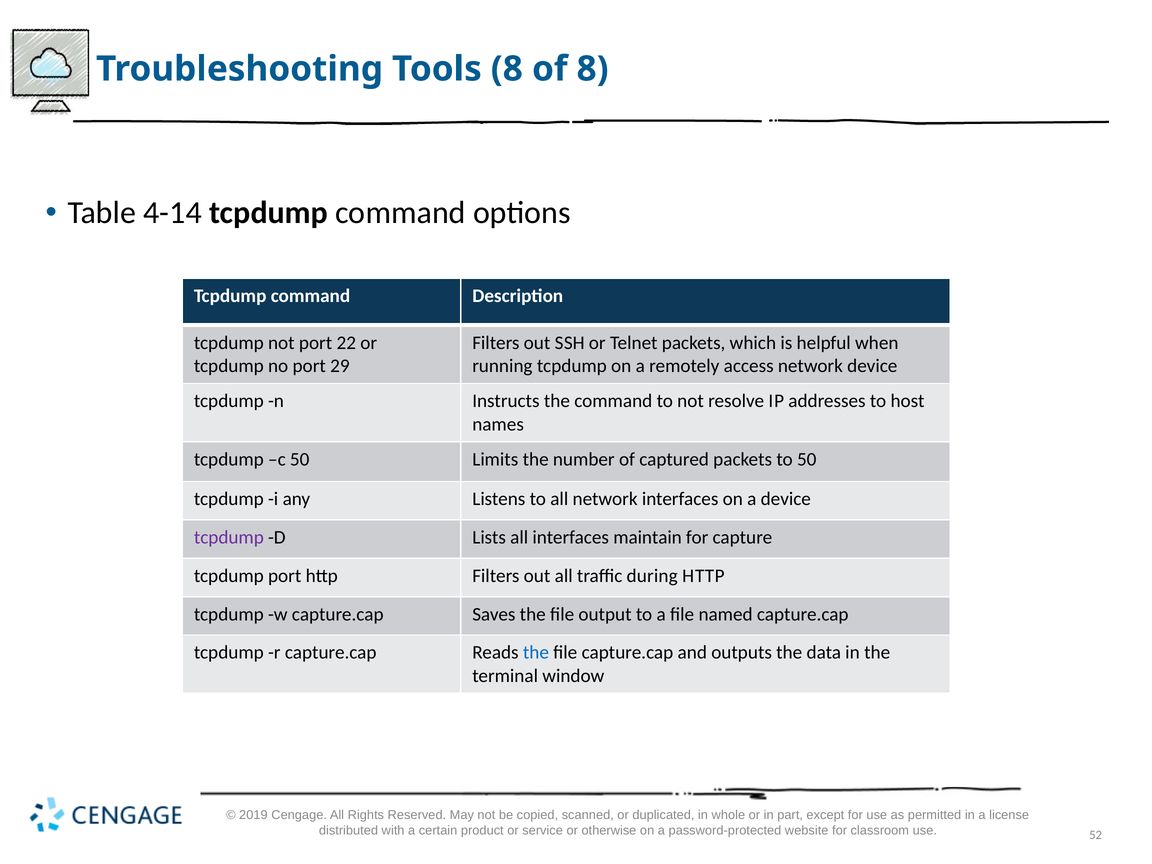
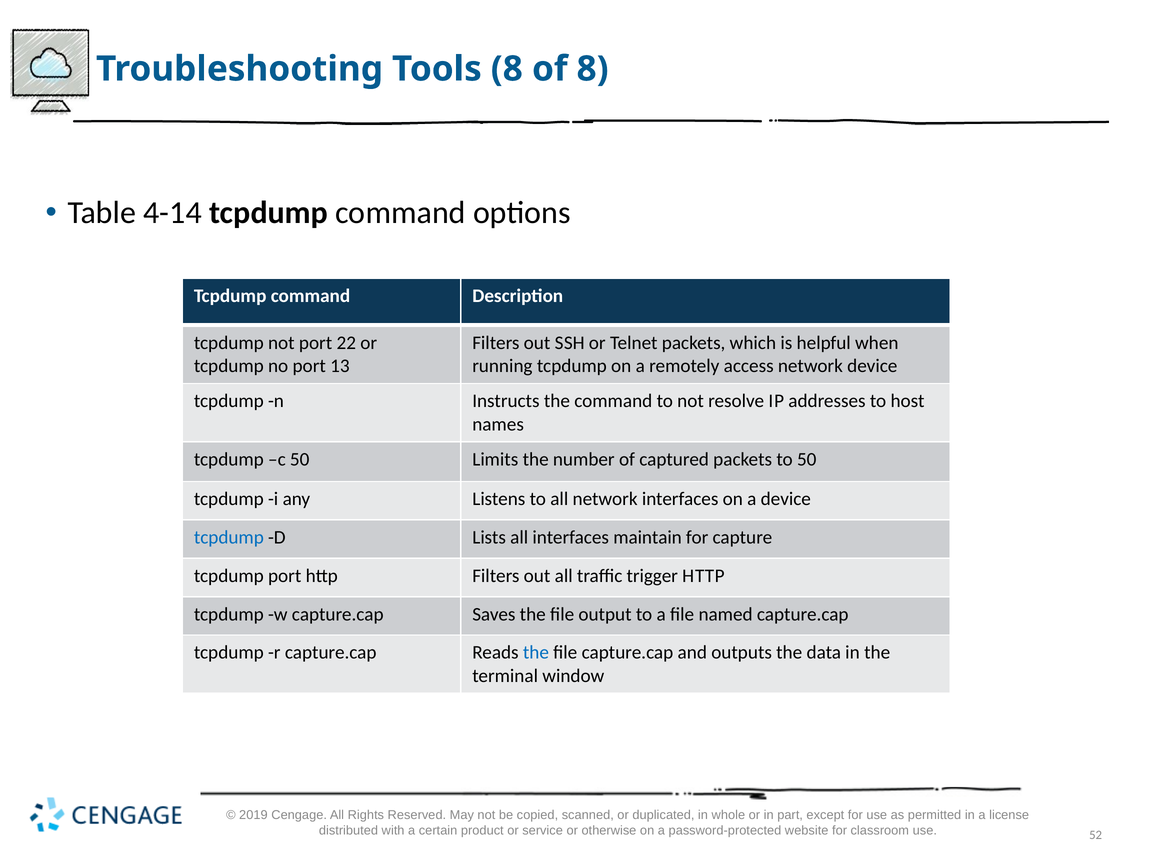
29: 29 -> 13
tcpdump at (229, 538) colour: purple -> blue
during: during -> trigger
